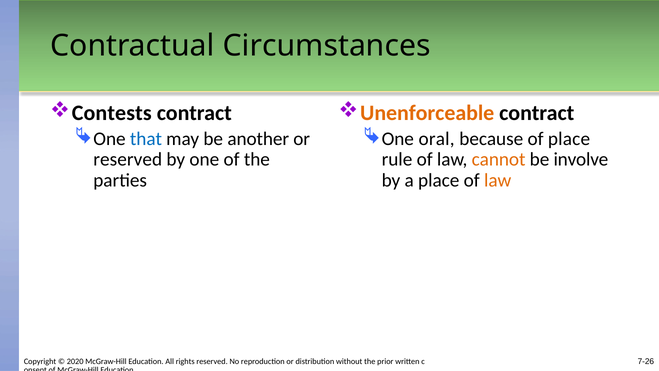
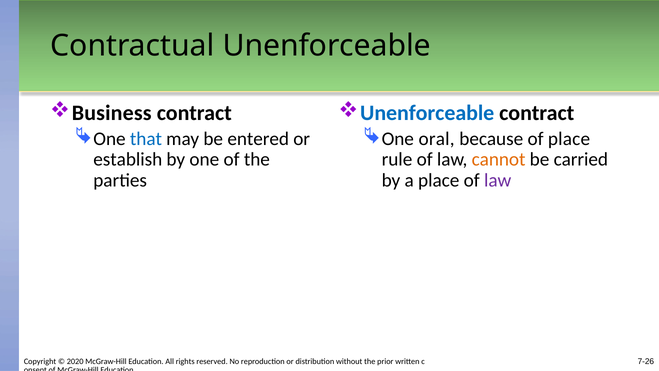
Contractual Circumstances: Circumstances -> Unenforceable
Contests: Contests -> Business
Unenforceable at (427, 113) colour: orange -> blue
another: another -> entered
reserved at (128, 159): reserved -> establish
involve: involve -> carried
law at (498, 180) colour: orange -> purple
